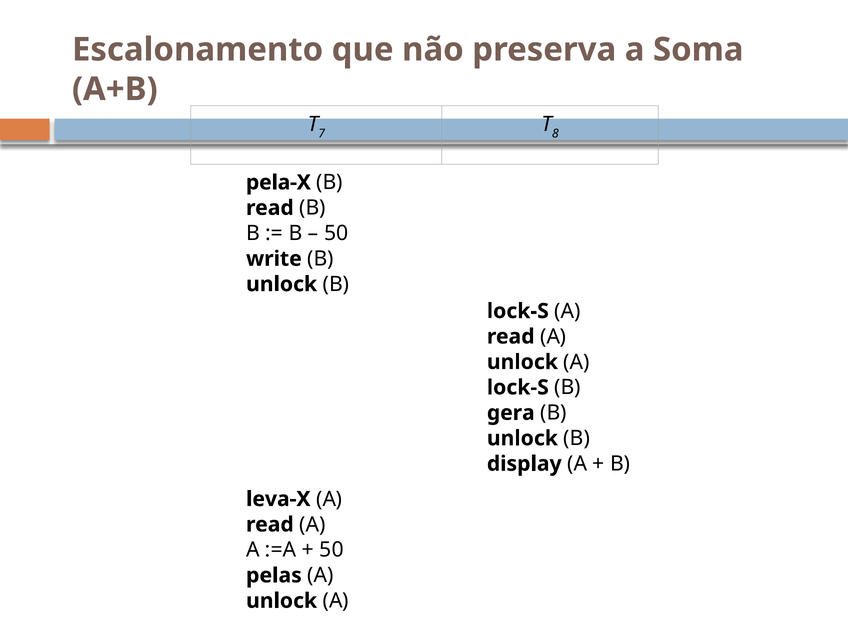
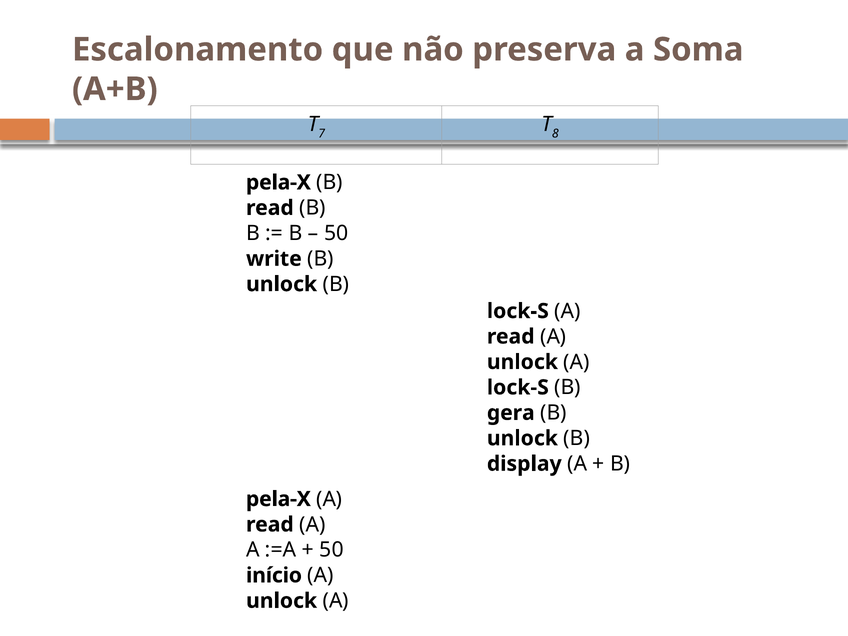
leva-X at (278, 499): leva-X -> pela-X
pelas: pelas -> início
